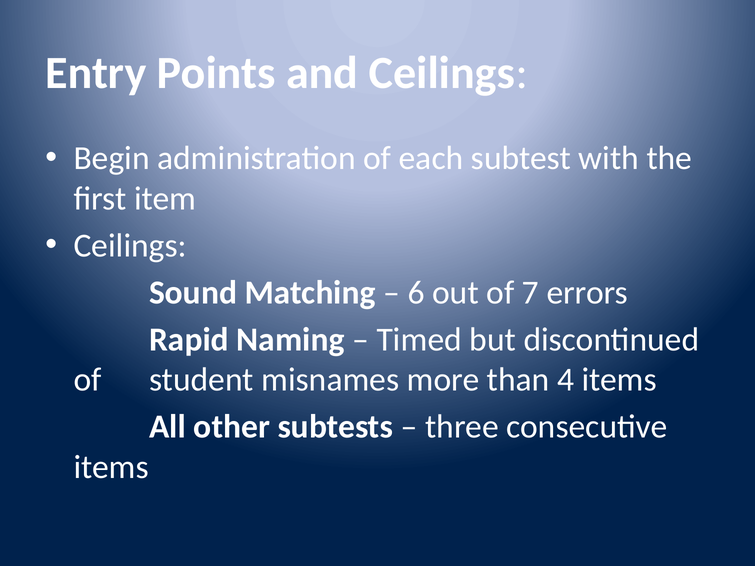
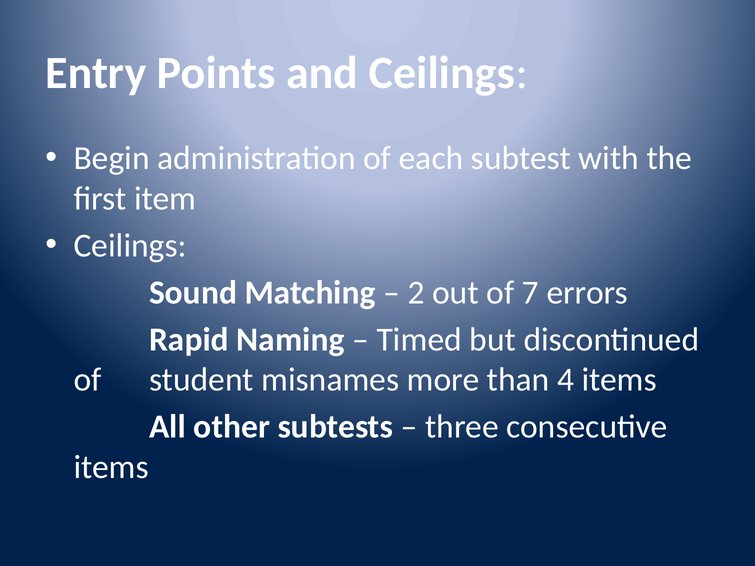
6: 6 -> 2
